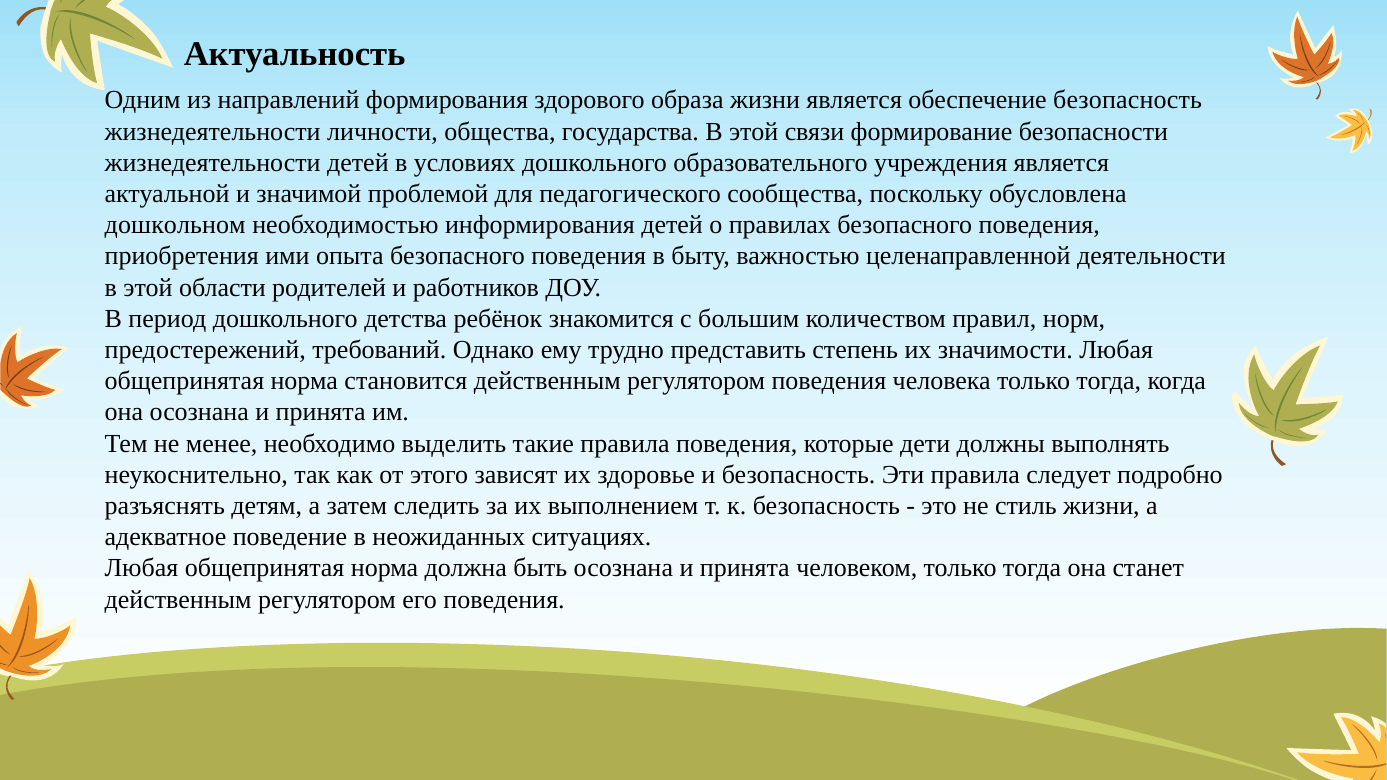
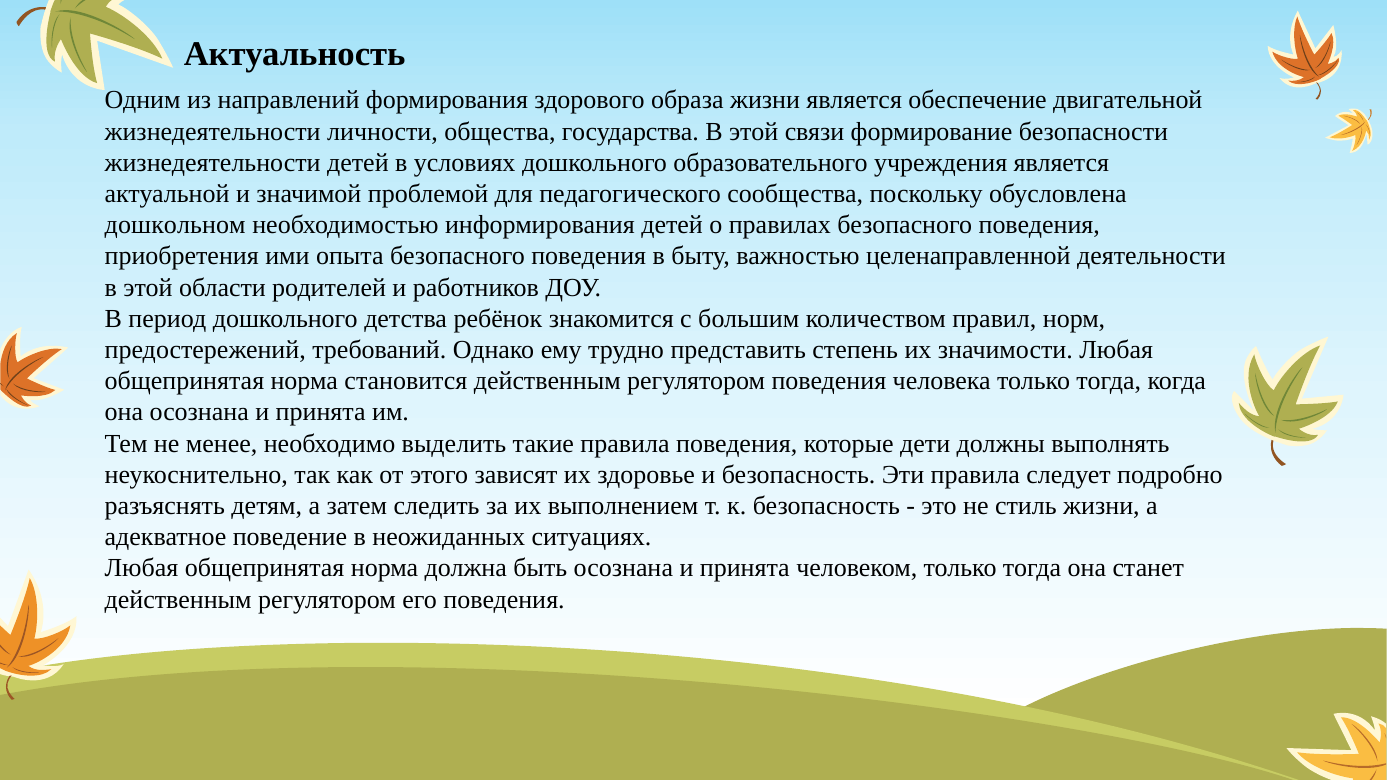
обеспечение безопасность: безопасность -> двигательной
